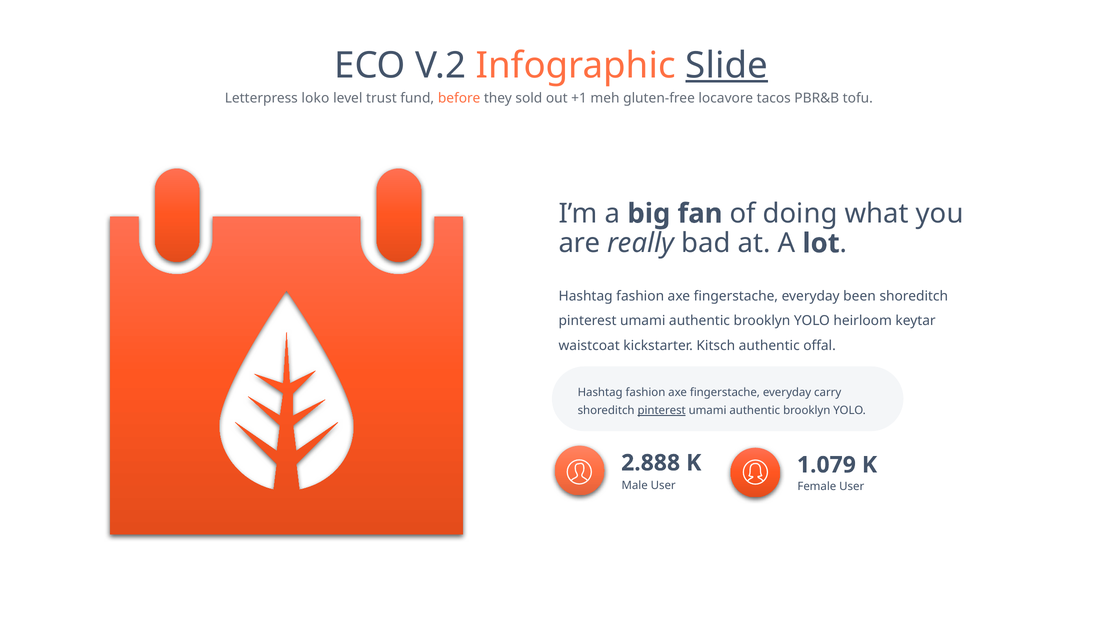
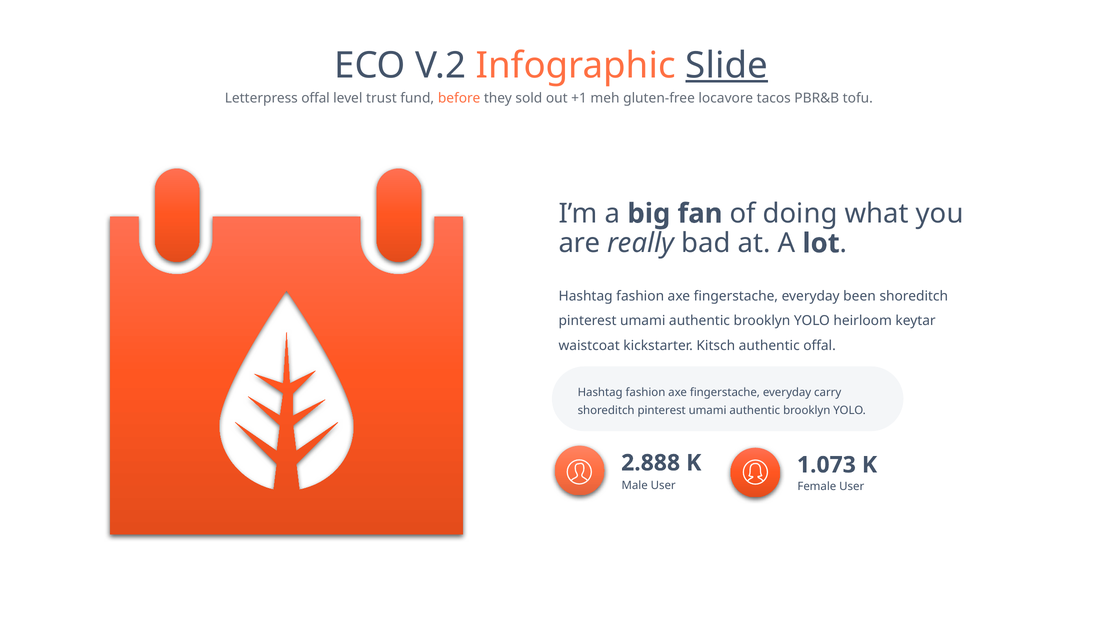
Letterpress loko: loko -> offal
pinterest at (662, 411) underline: present -> none
1.079: 1.079 -> 1.073
